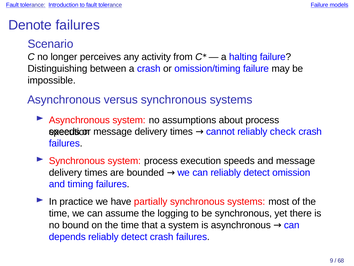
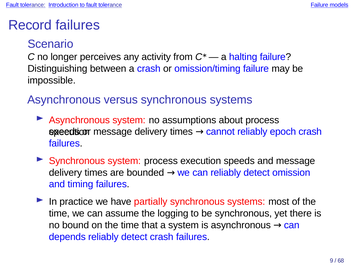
Denote: Denote -> Record
check: check -> epoch
